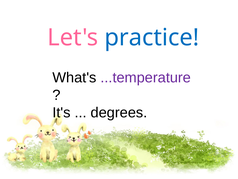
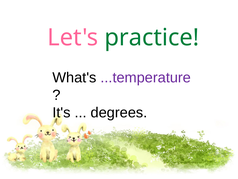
practice colour: blue -> green
